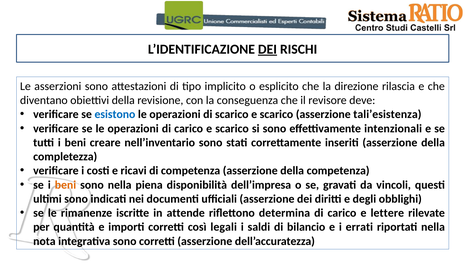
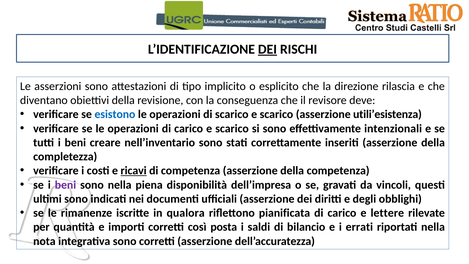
tali’esistenza: tali’esistenza -> utili’esistenza
ricavi underline: none -> present
beni at (65, 185) colour: orange -> purple
attende: attende -> qualora
determina: determina -> pianificata
legali: legali -> posta
